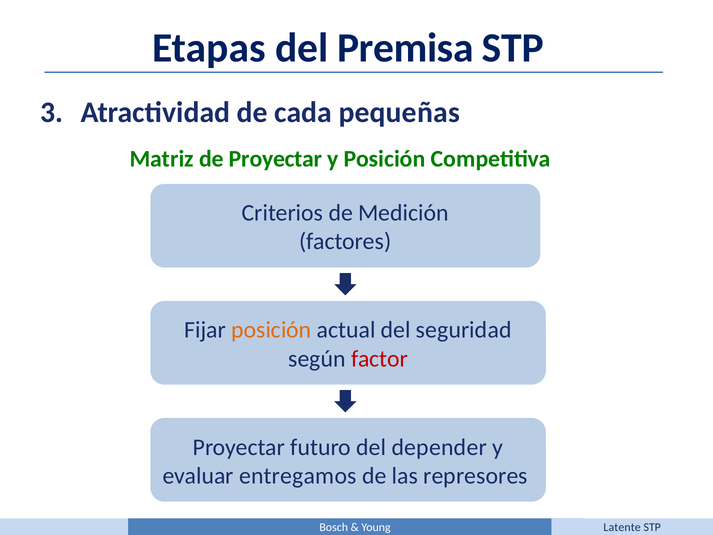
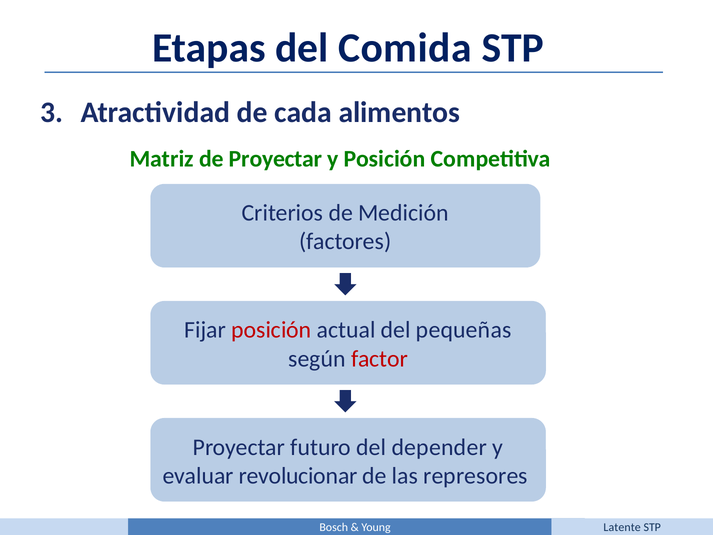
Premisa: Premisa -> Comida
pequeñas: pequeñas -> alimentos
posición at (271, 330) colour: orange -> red
seguridad: seguridad -> pequeñas
entregamos: entregamos -> revolucionar
